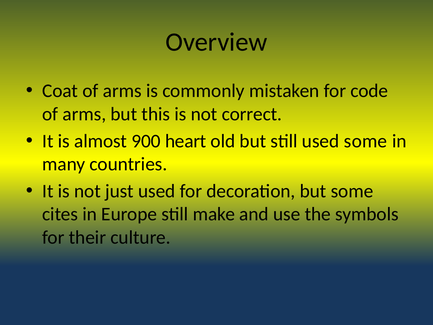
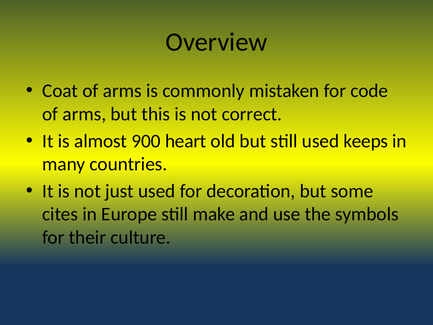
used some: some -> keeps
